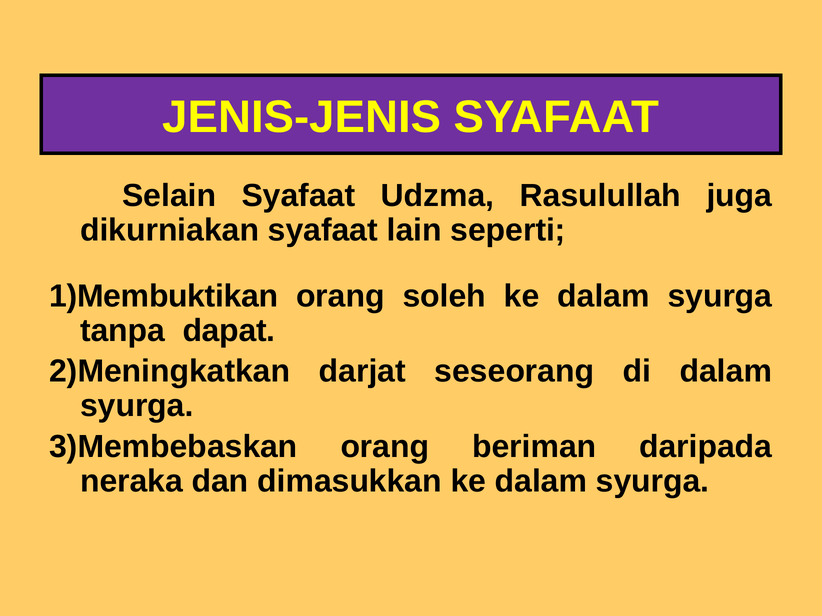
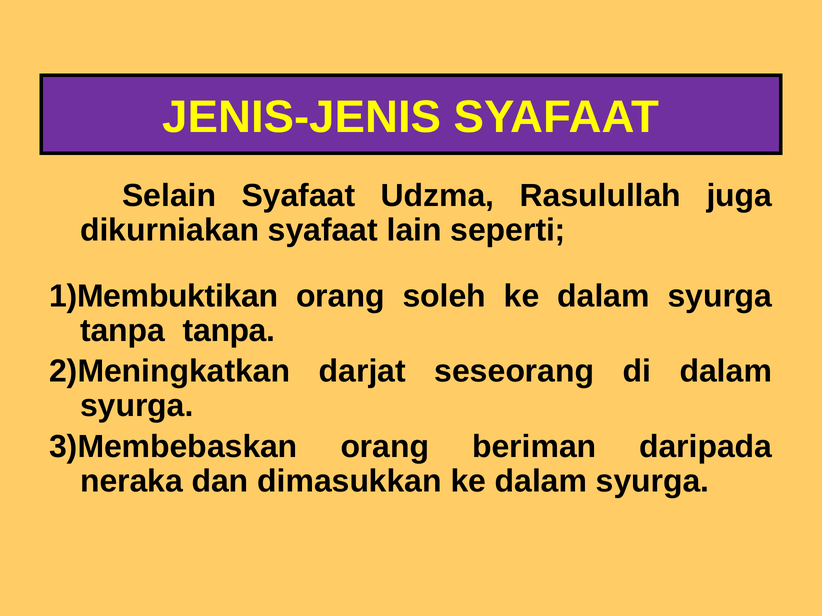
tanpa dapat: dapat -> tanpa
